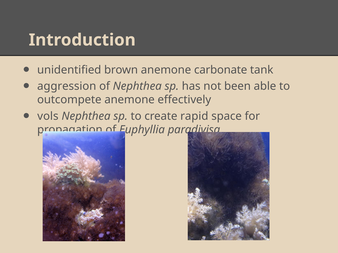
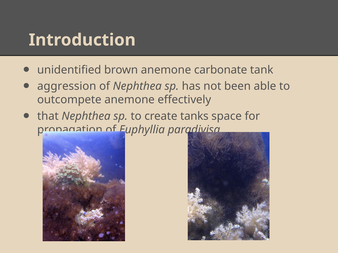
vols: vols -> that
rapid: rapid -> tanks
